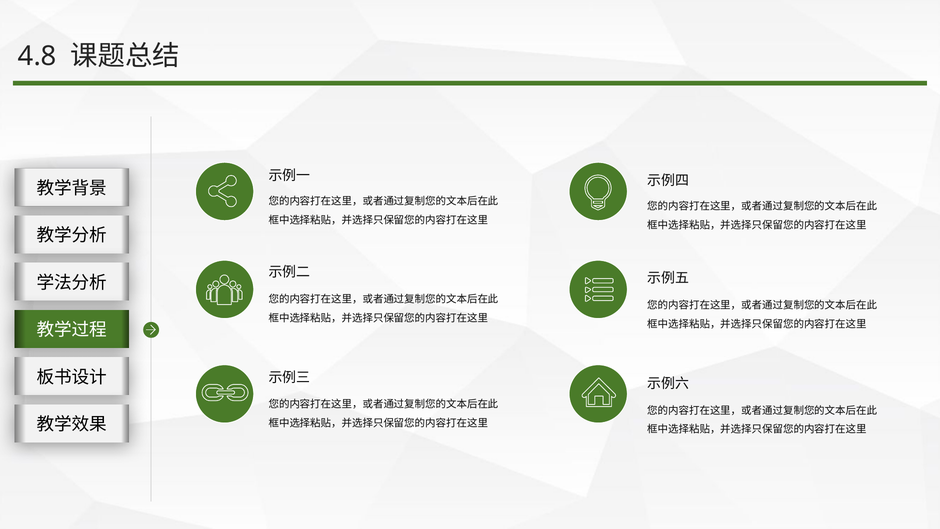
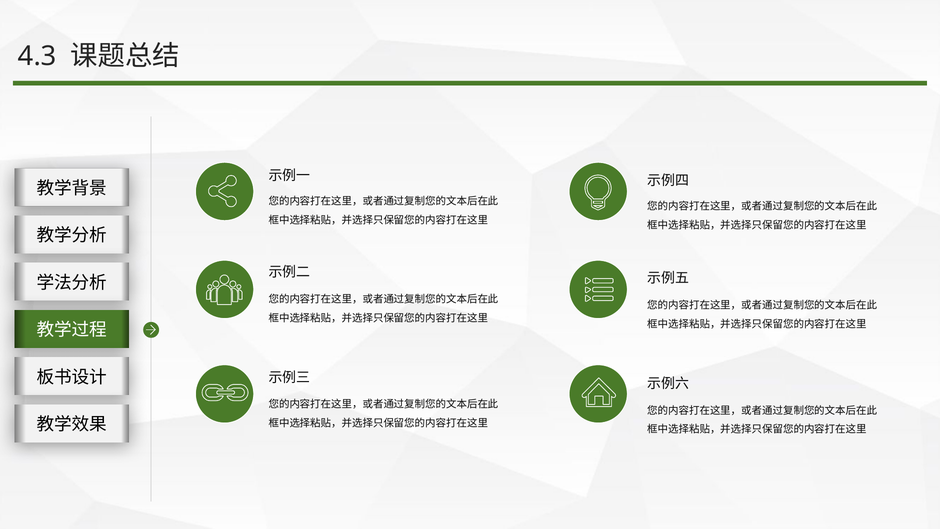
4.8: 4.8 -> 4.3
